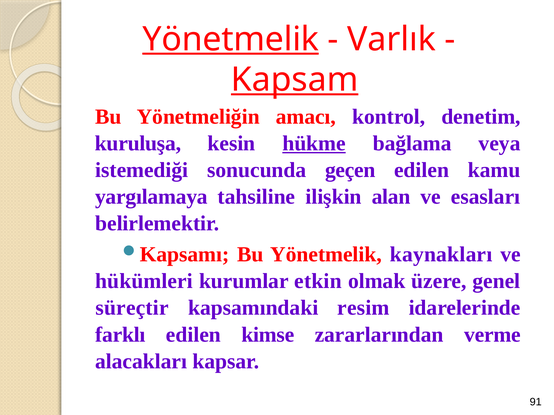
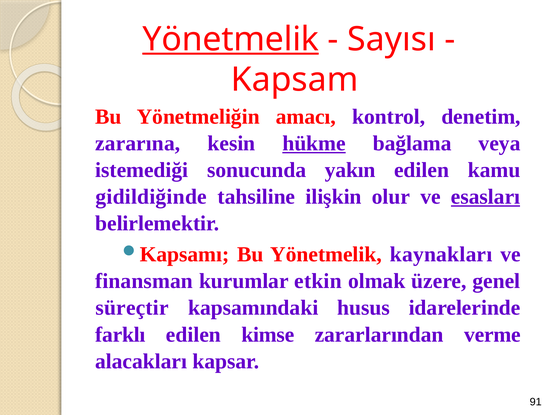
Varlık: Varlık -> Sayısı
Kapsam underline: present -> none
kuruluşa: kuruluşa -> zararına
geçen: geçen -> yakın
yargılamaya: yargılamaya -> gidildiğinde
alan: alan -> olur
esasları underline: none -> present
hükümleri: hükümleri -> finansman
resim: resim -> husus
